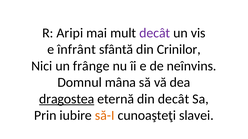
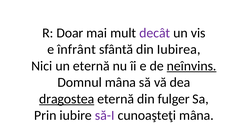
Aripi: Aripi -> Doar
Crinilor: Crinilor -> Iubirea
un frânge: frânge -> eternă
neînvins underline: none -> present
din decât: decât -> fulger
să-I colour: orange -> purple
cunoaşteţi slavei: slavei -> mâna
